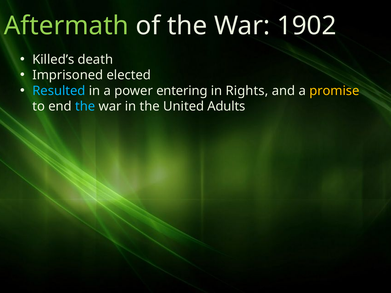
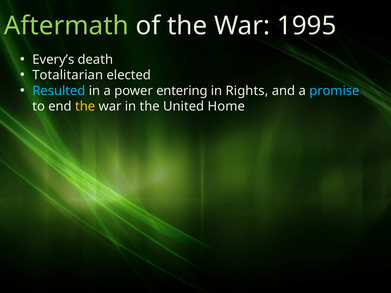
1902: 1902 -> 1995
Killed’s: Killed’s -> Every’s
Imprisoned: Imprisoned -> Totalitarian
promise colour: yellow -> light blue
the at (85, 106) colour: light blue -> yellow
Adults: Adults -> Home
